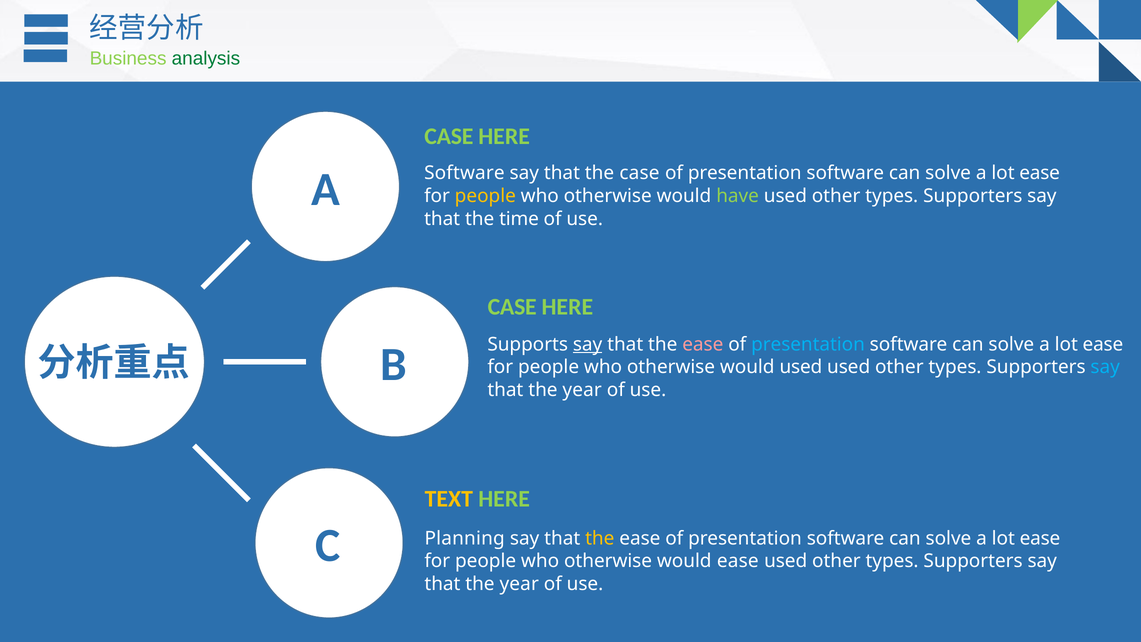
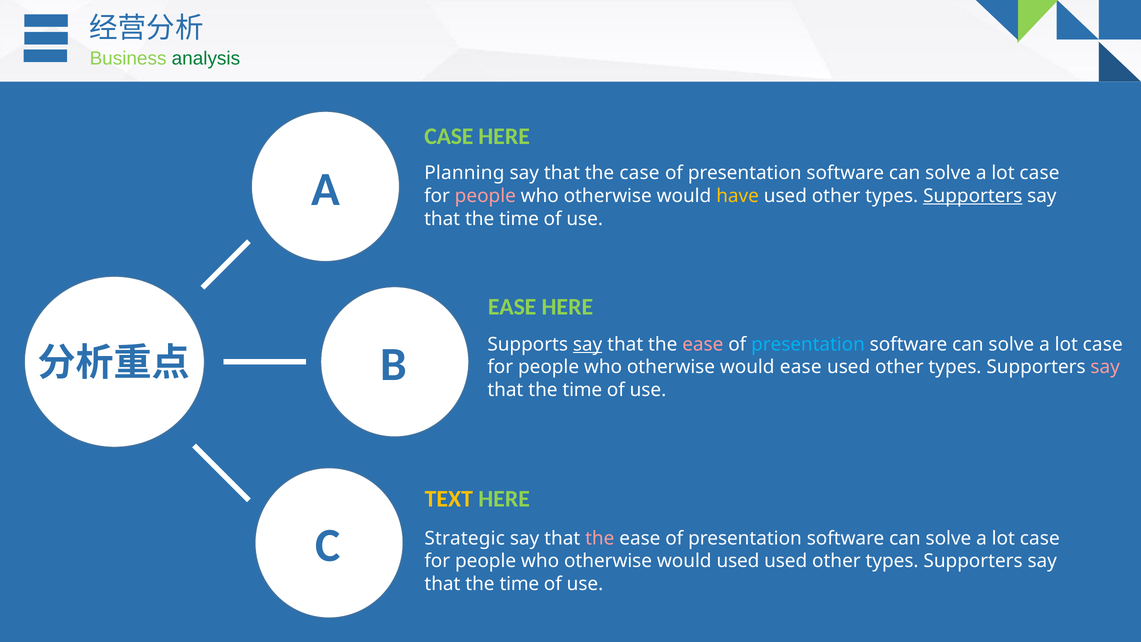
Software at (464, 173): Software -> Planning
ease at (1040, 173): ease -> case
people at (485, 196) colour: yellow -> pink
have colour: light green -> yellow
Supporters at (973, 196) underline: none -> present
CASE at (512, 307): CASE -> EASE
ease at (1103, 344): ease -> case
would used: used -> ease
say at (1105, 367) colour: light blue -> pink
year at (582, 390): year -> time
Planning: Planning -> Strategic
the at (600, 538) colour: yellow -> pink
ease at (1040, 538): ease -> case
would ease: ease -> used
year at (519, 584): year -> time
